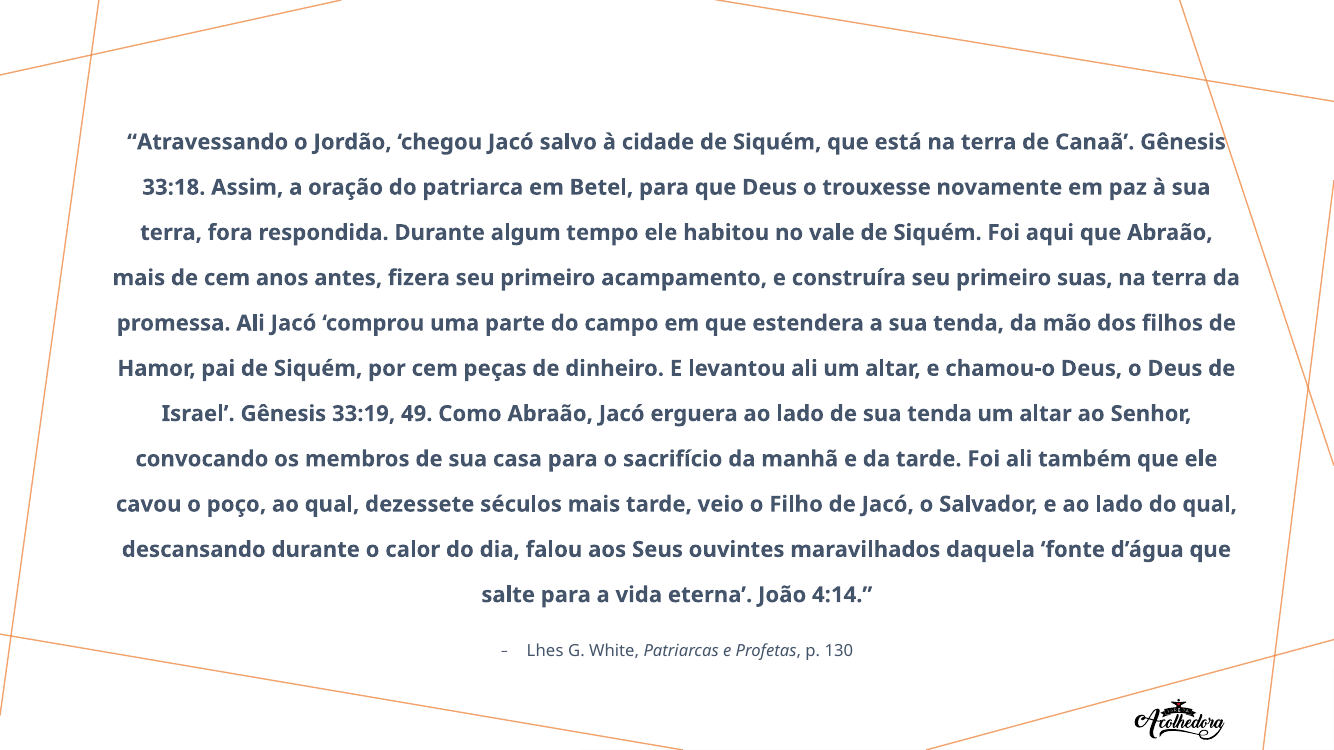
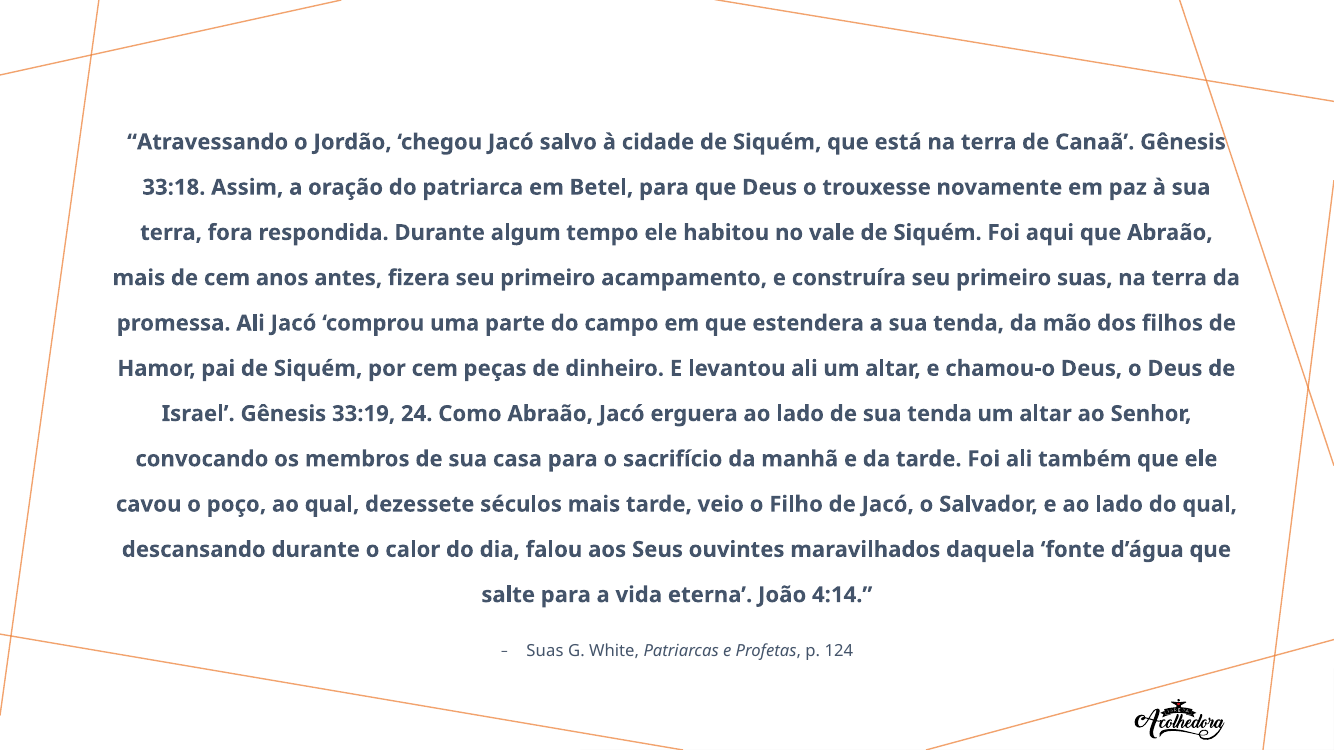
49: 49 -> 24
Lhes at (545, 651): Lhes -> Suas
130: 130 -> 124
